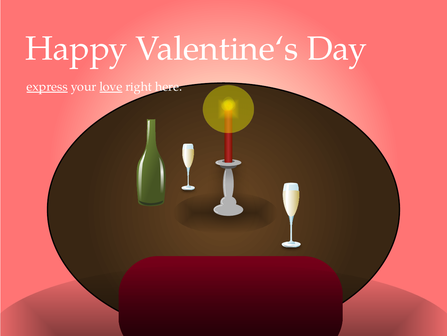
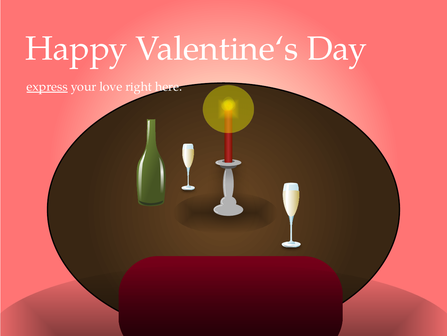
love underline: present -> none
